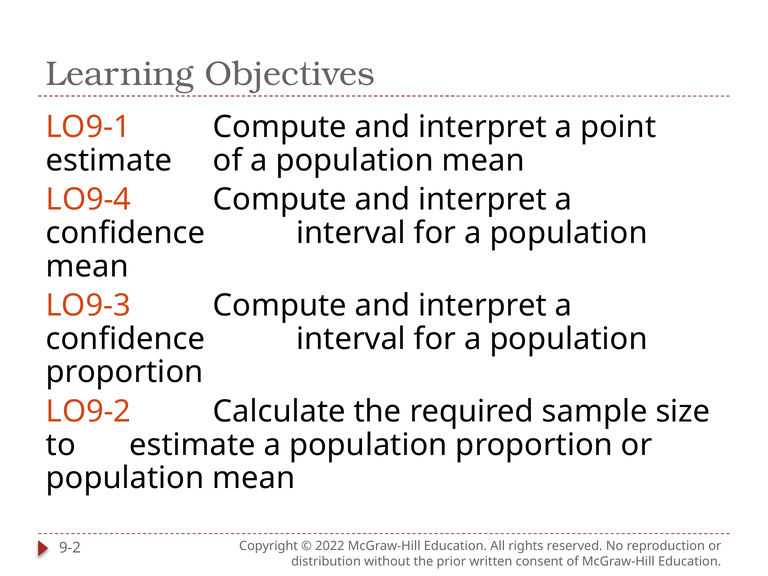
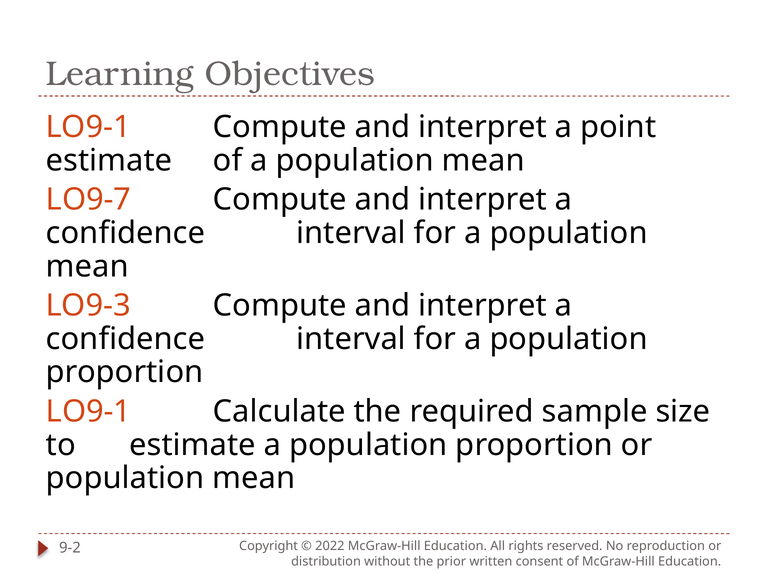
LO9-4: LO9-4 -> LO9-7
LO9-2 at (89, 411): LO9-2 -> LO9-1
